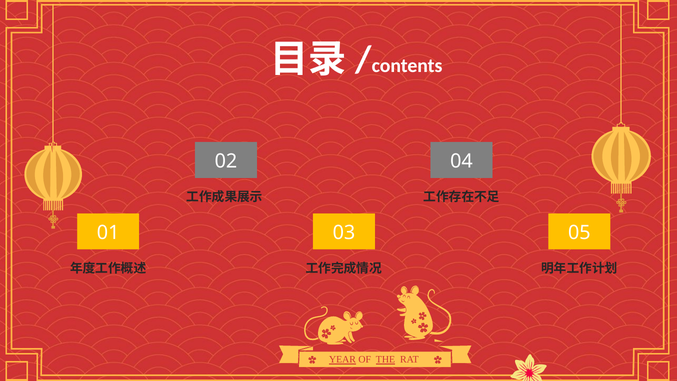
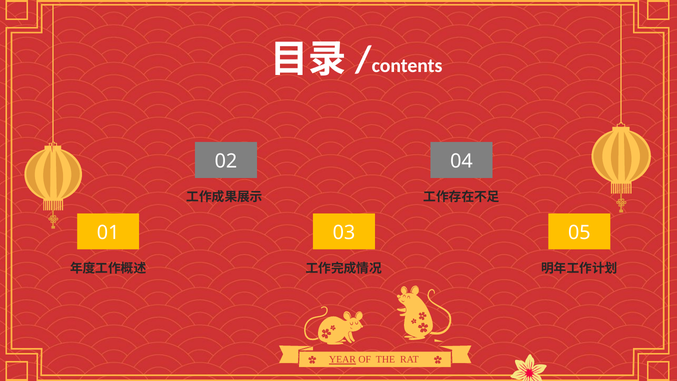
THE underline: present -> none
